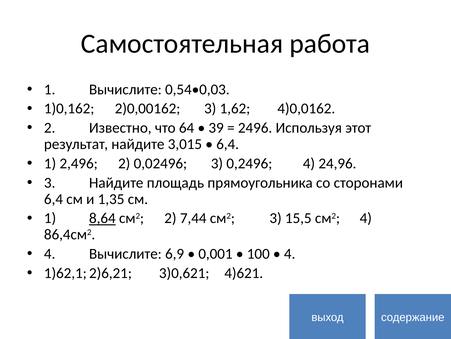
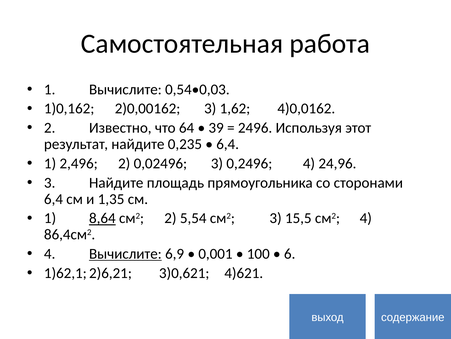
3,015: 3,015 -> 0,235
7,44: 7,44 -> 5,54
Вычислите at (125, 253) underline: none -> present
4 at (290, 253): 4 -> 6
